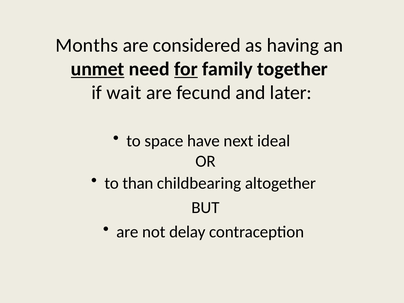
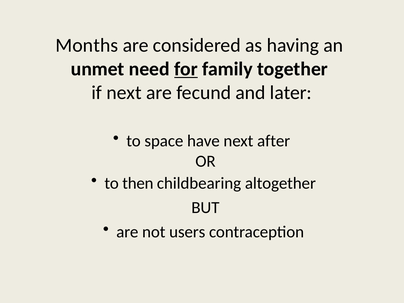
unmet underline: present -> none
if wait: wait -> next
ideal: ideal -> after
than: than -> then
delay: delay -> users
